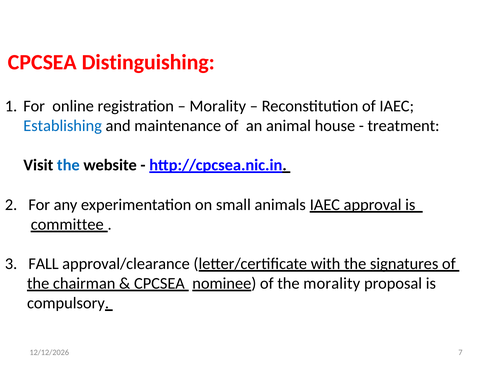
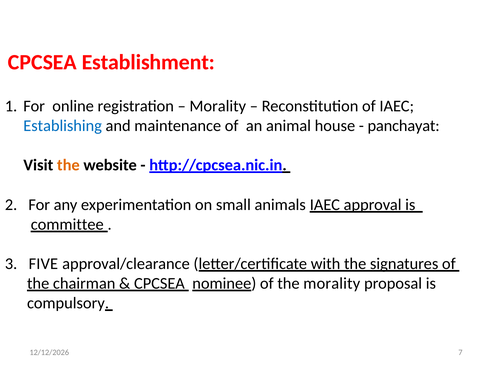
Distinguishing: Distinguishing -> Establishment
treatment: treatment -> panchayat
the at (68, 165) colour: blue -> orange
FALL: FALL -> FIVE
